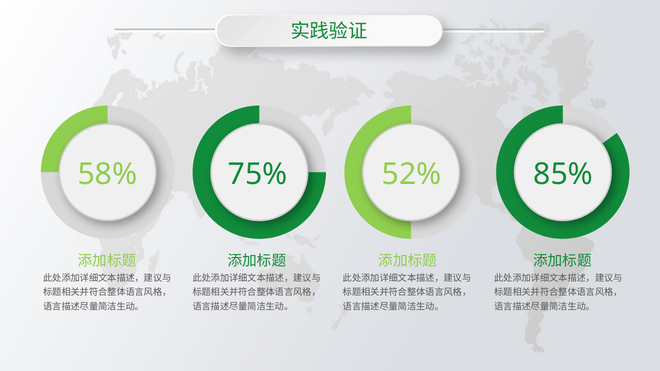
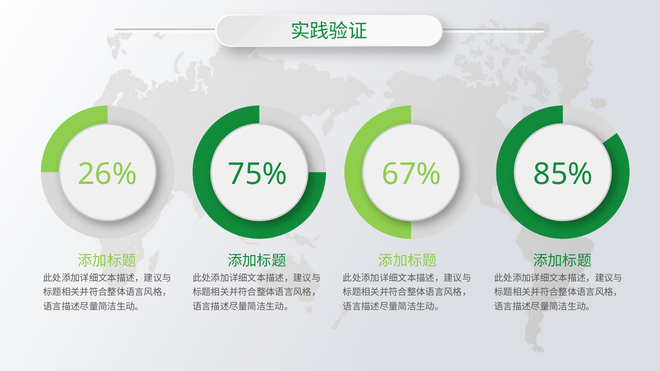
58%: 58% -> 26%
52%: 52% -> 67%
